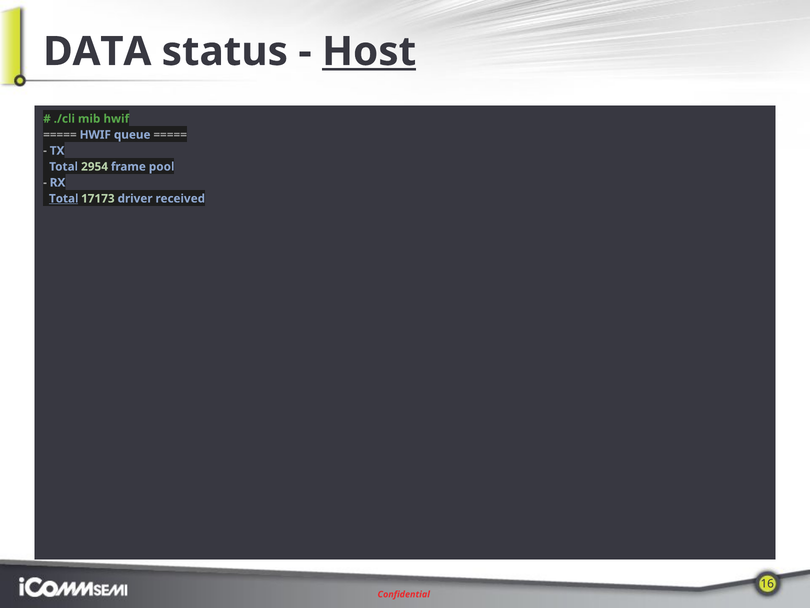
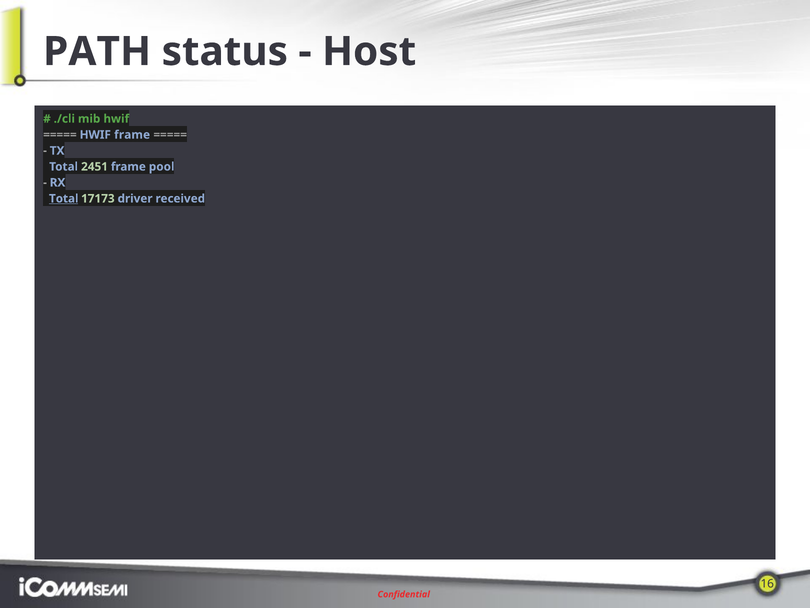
DATA: DATA -> PATH
Host underline: present -> none
HWIF queue: queue -> frame
2954: 2954 -> 2451
